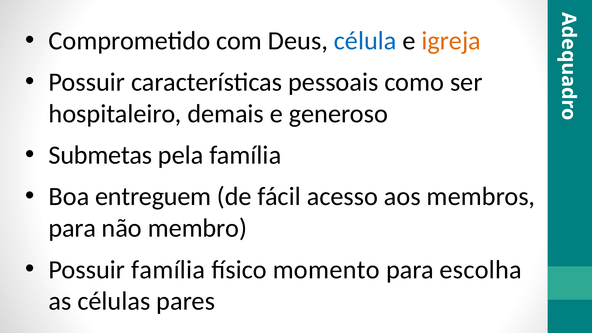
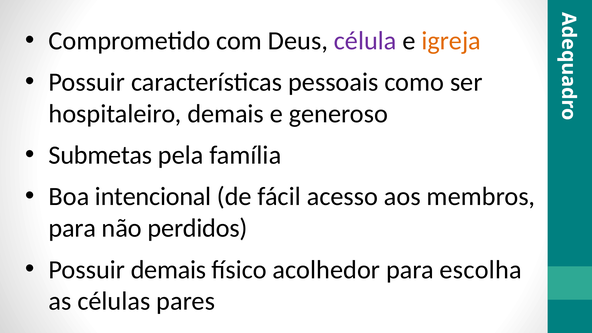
célula colour: blue -> purple
entreguem: entreguem -> intencional
membro: membro -> perdidos
Possuir família: família -> demais
momento: momento -> acolhedor
